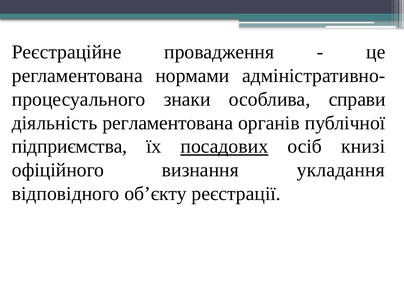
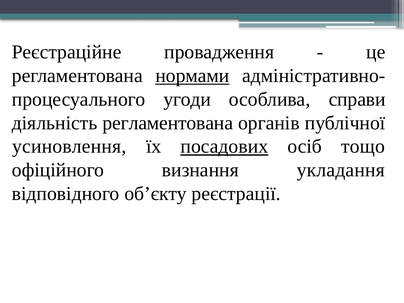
нормами underline: none -> present
знаки: знаки -> угоди
підприємства: підприємства -> усиновлення
книзі: книзі -> тощо
